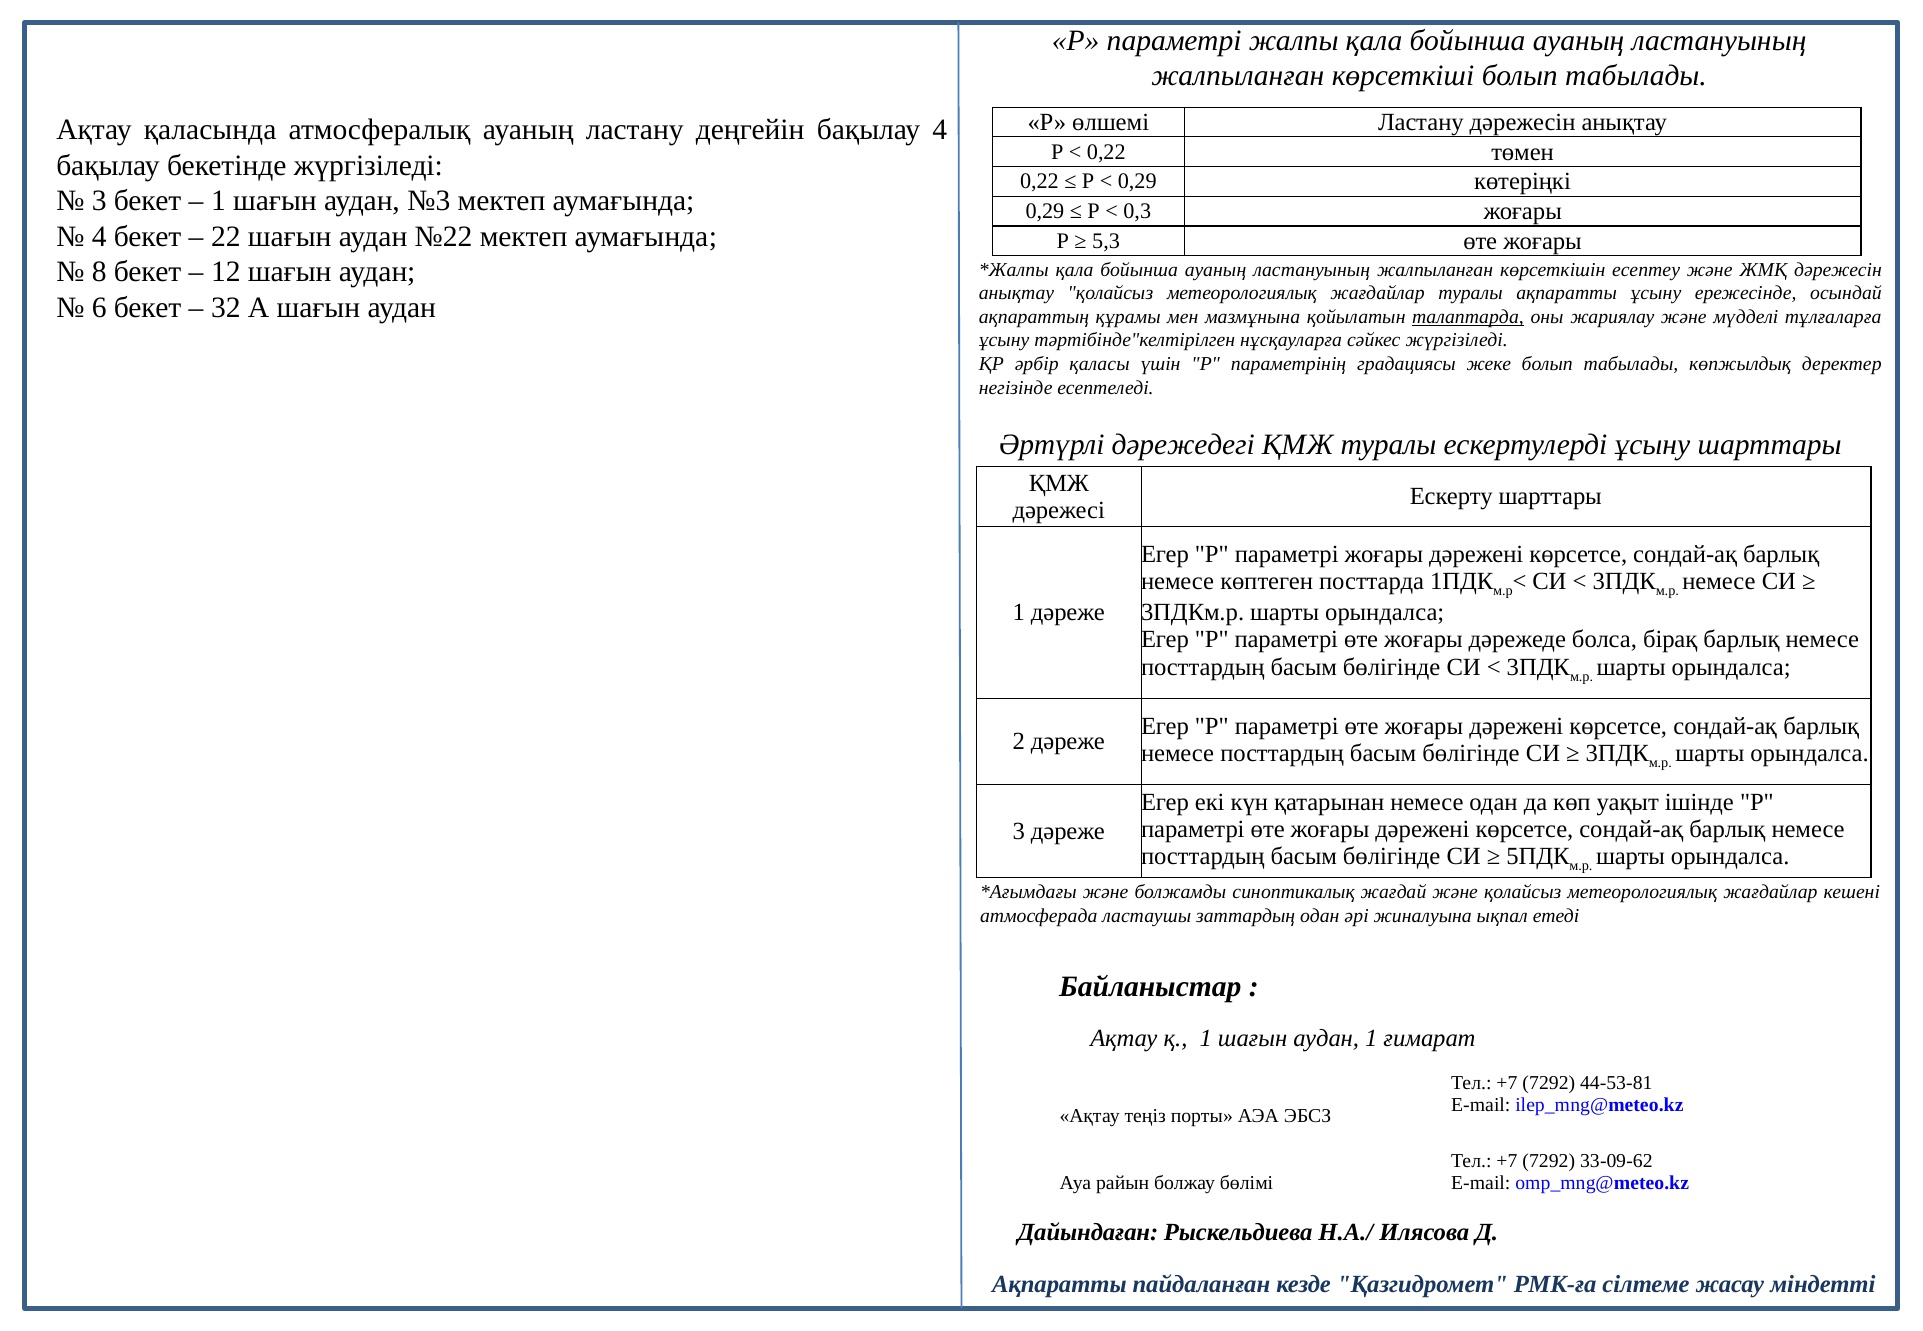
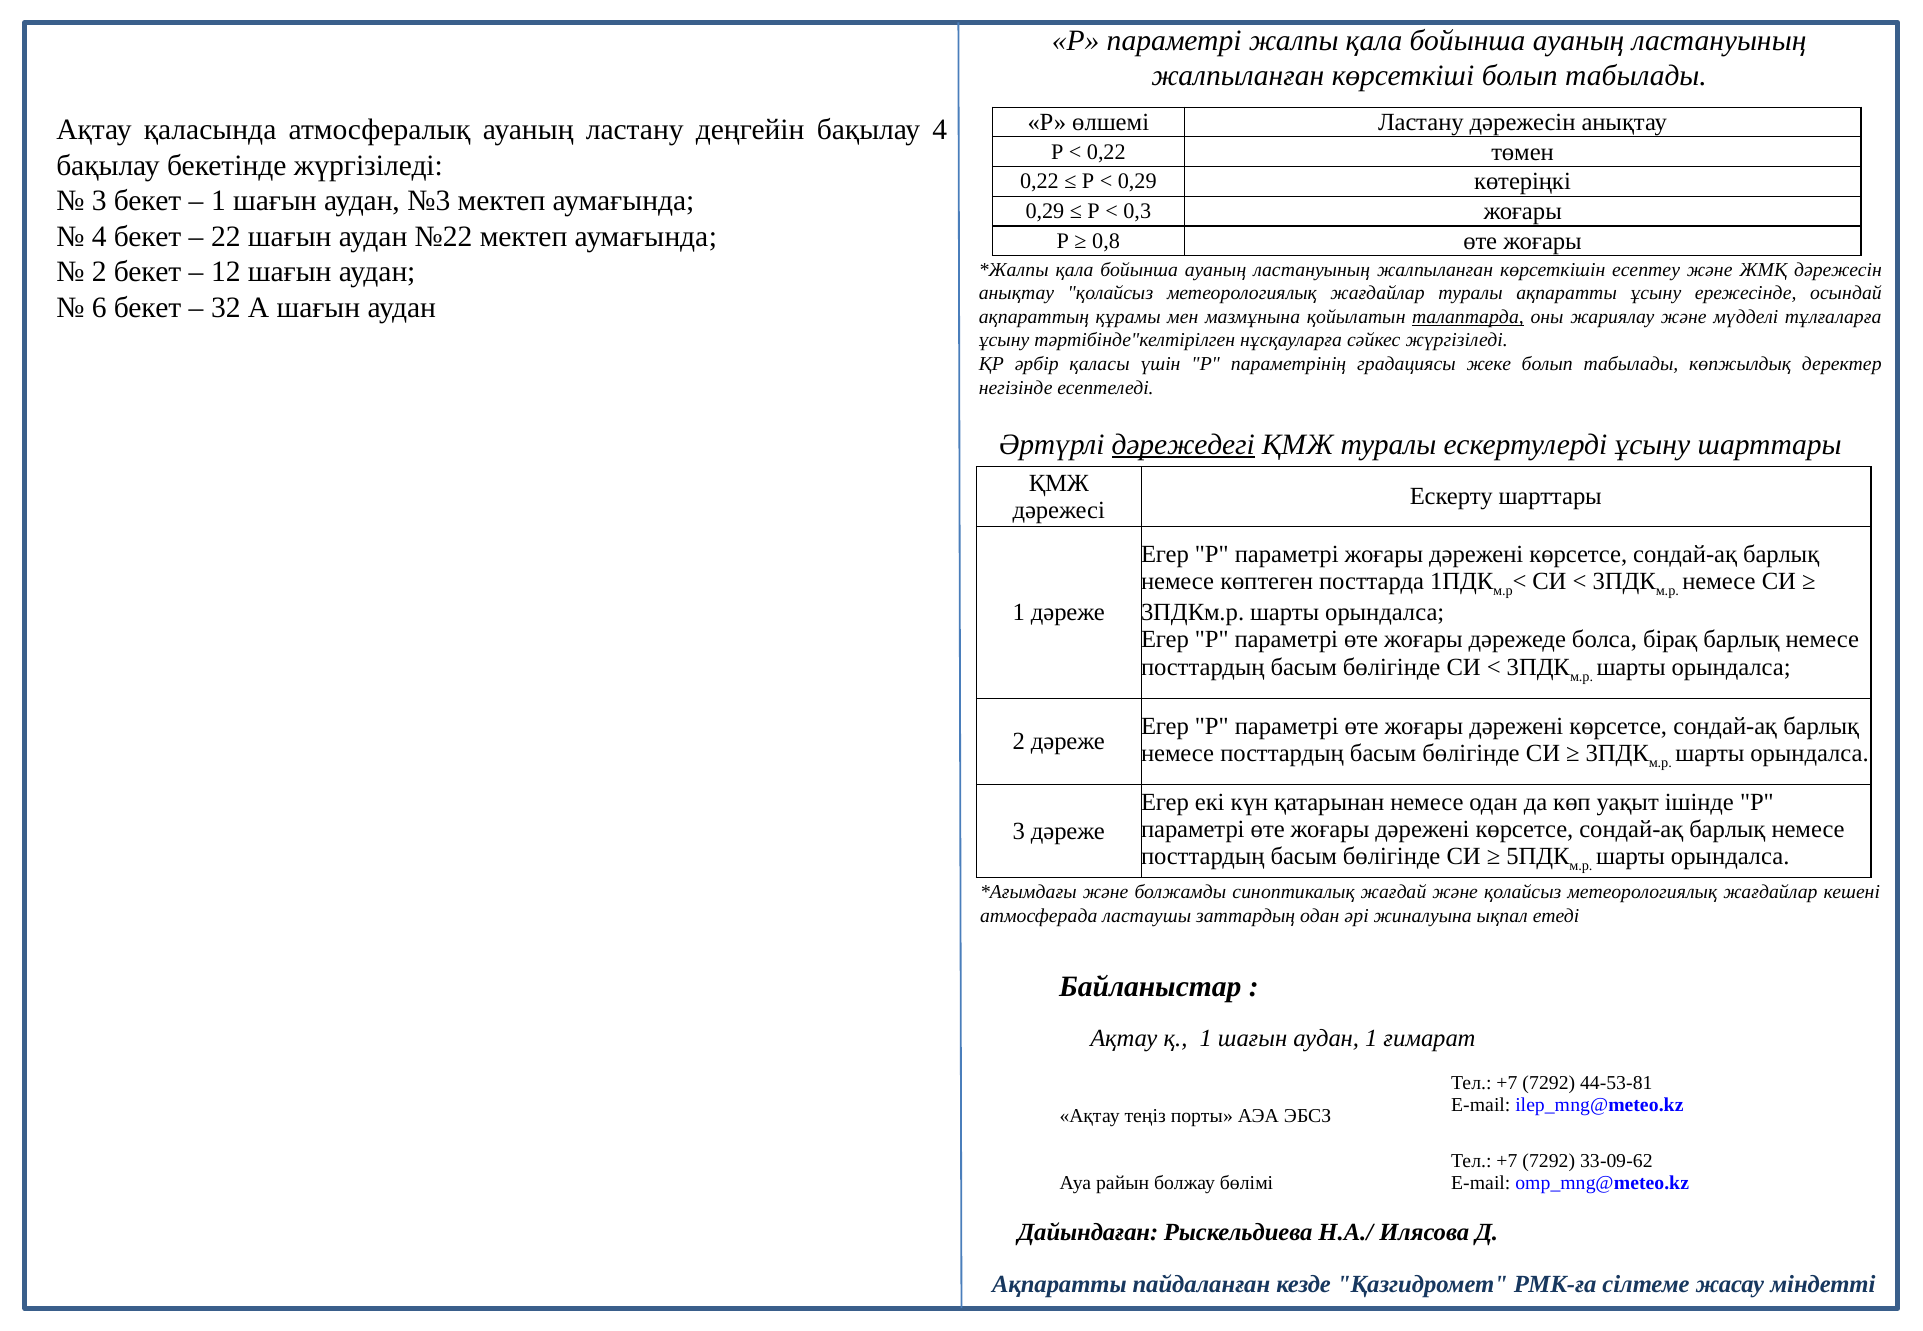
5,3: 5,3 -> 0,8
8 at (99, 272): 8 -> 2
дәрежедегі underline: none -> present
